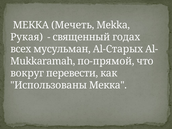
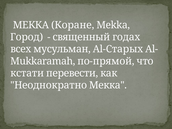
Мечеть: Мечеть -> Коране
Рукая: Рукая -> Город
вокруг: вокруг -> кстати
Использованы: Использованы -> Неоднократно
